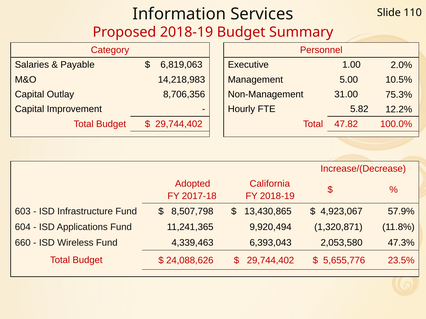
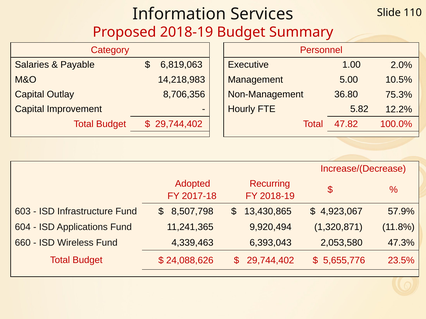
31.00: 31.00 -> 36.80
California: California -> Recurring
